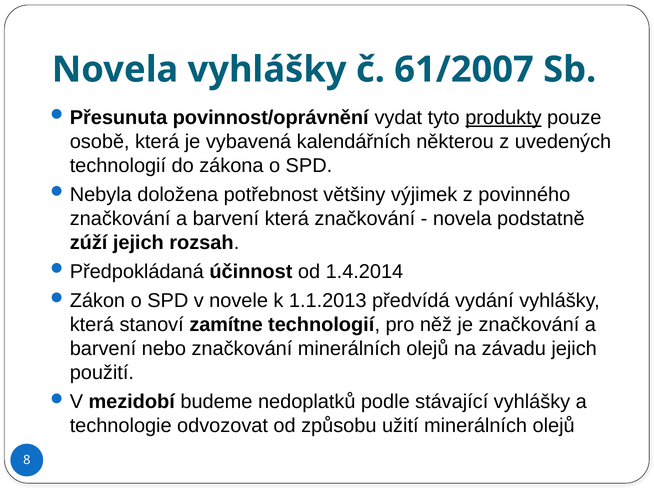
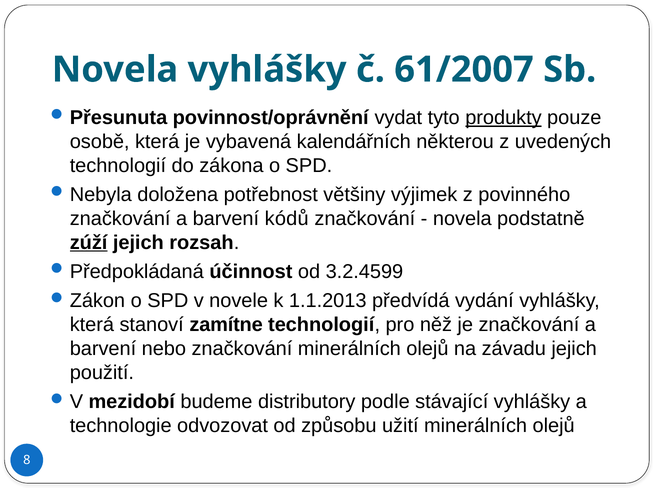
barvení která: která -> kódů
zúží underline: none -> present
1.4.2014: 1.4.2014 -> 3.2.4599
nedoplatků: nedoplatků -> distributory
